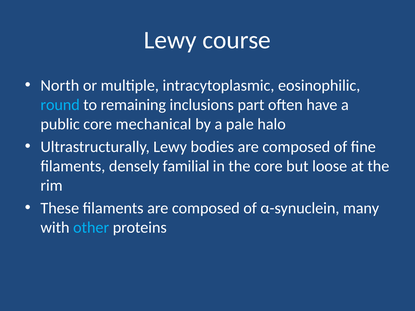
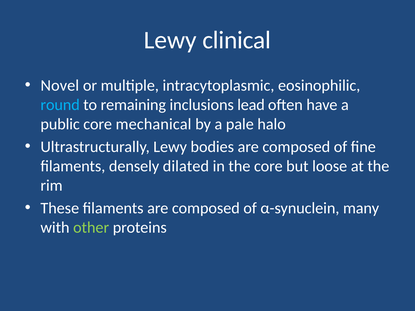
course: course -> clinical
North: North -> Novel
part: part -> lead
familial: familial -> dilated
other colour: light blue -> light green
